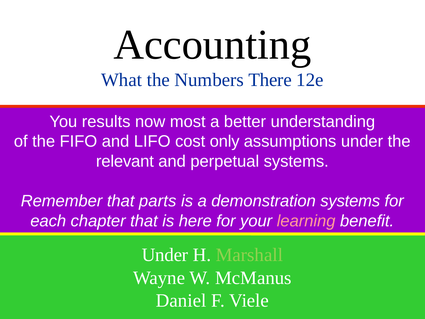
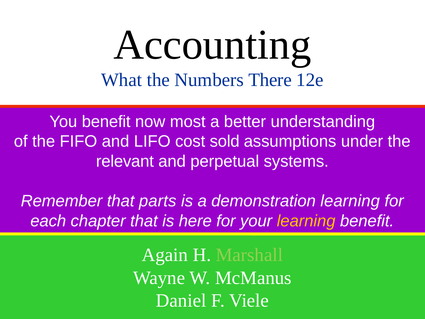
You results: results -> benefit
only: only -> sold
demonstration systems: systems -> learning
learning at (306, 221) colour: pink -> yellow
Under at (165, 255): Under -> Again
